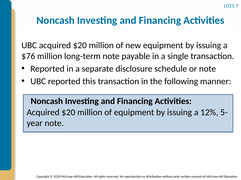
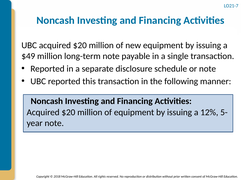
$76: $76 -> $49
